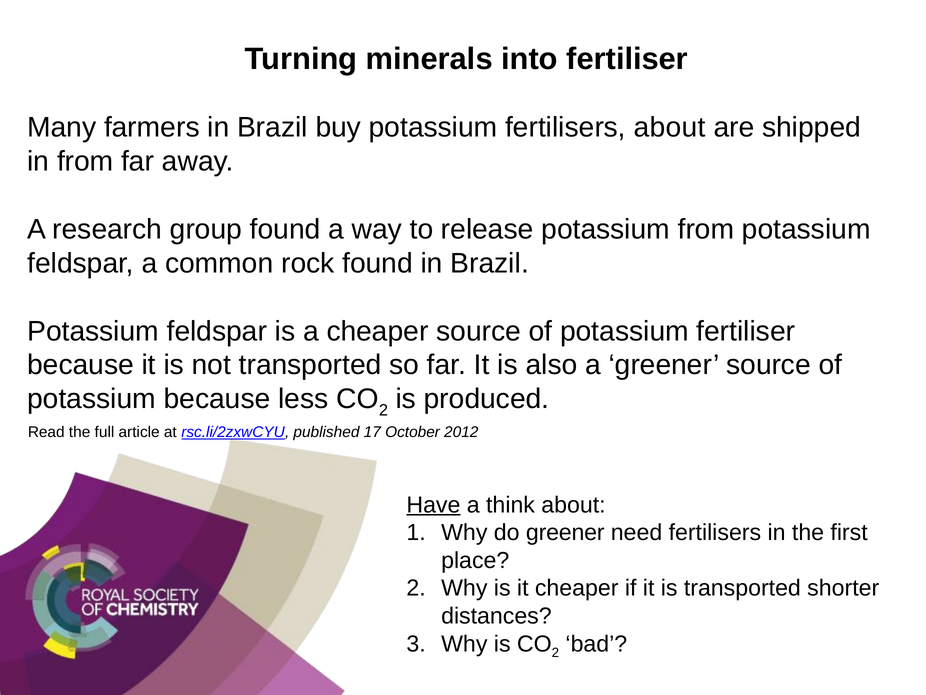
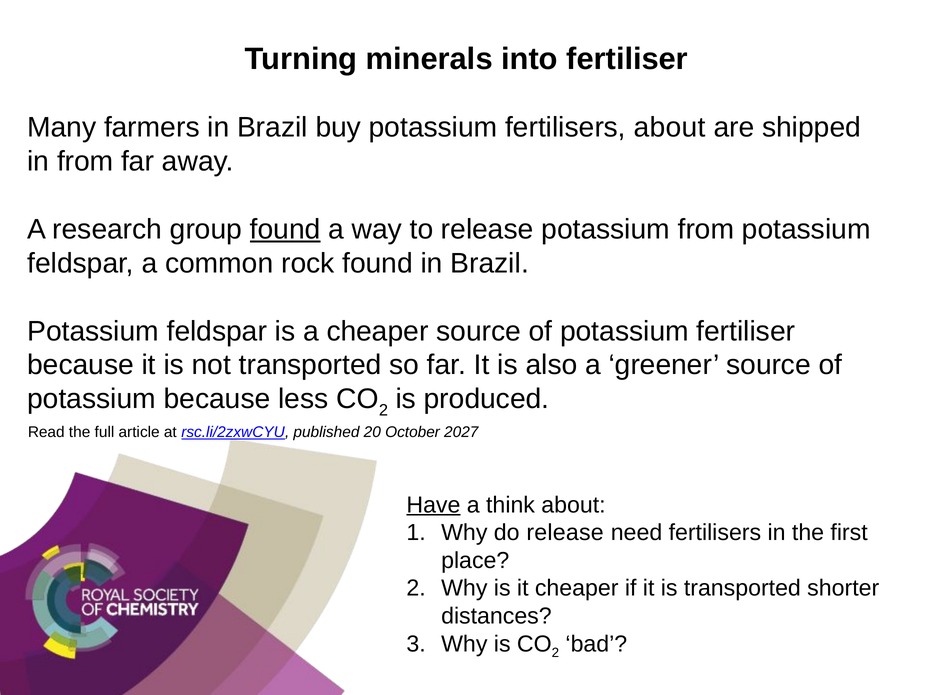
found at (285, 229) underline: none -> present
17: 17 -> 20
2012: 2012 -> 2027
do greener: greener -> release
